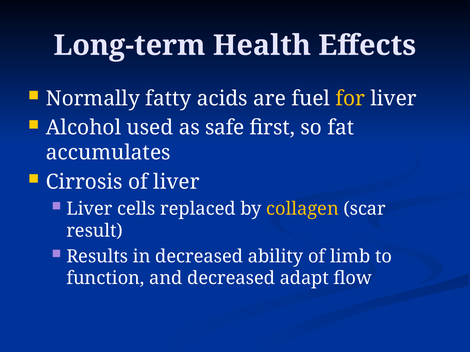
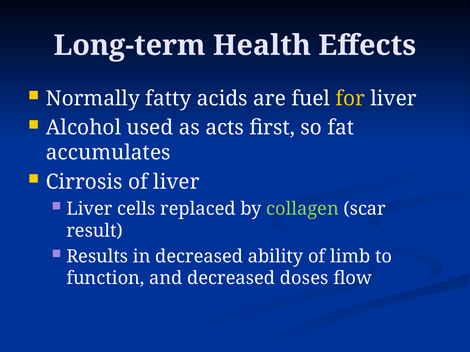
safe: safe -> acts
collagen colour: yellow -> light green
adapt: adapt -> doses
